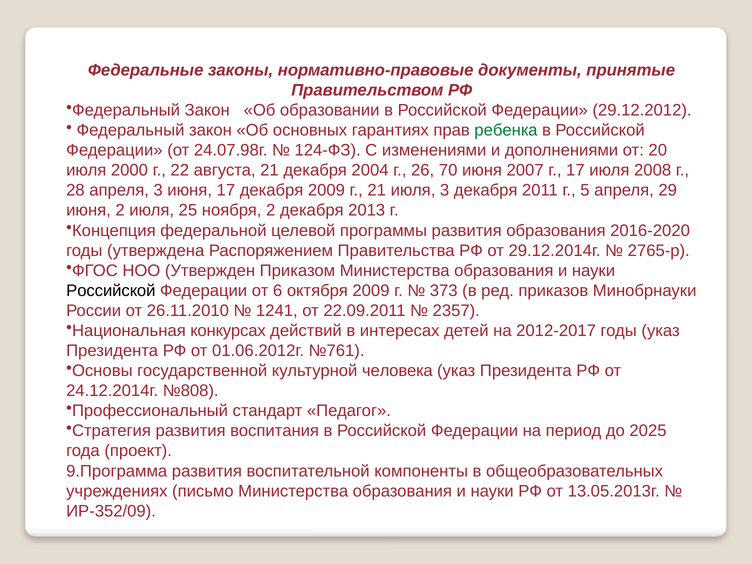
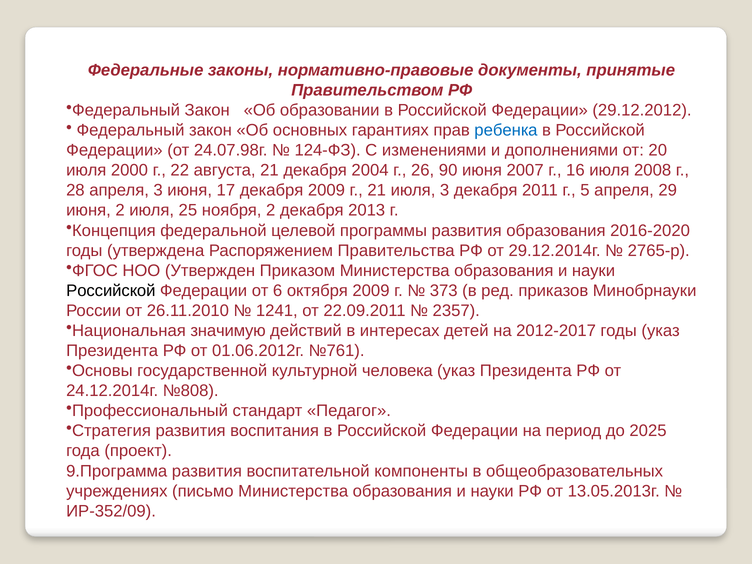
ребенка colour: green -> blue
70: 70 -> 90
г 17: 17 -> 16
конкурсах: конкурсах -> значимую
